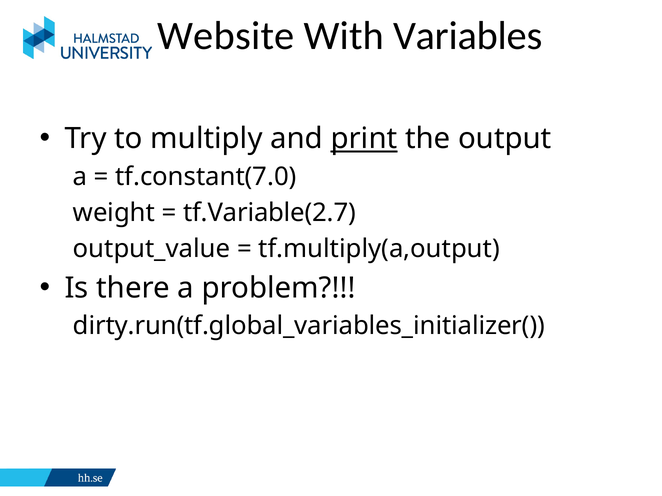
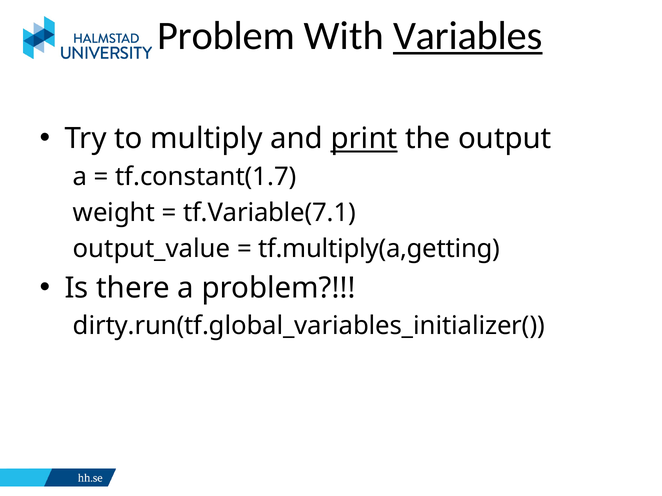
Website at (226, 36): Website -> Problem
Variables underline: none -> present
tf.constant(7.0: tf.constant(7.0 -> tf.constant(1.7
tf.Variable(2.7: tf.Variable(2.7 -> tf.Variable(7.1
tf.multiply(a,output: tf.multiply(a,output -> tf.multiply(a,getting
